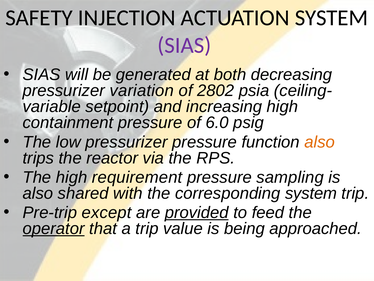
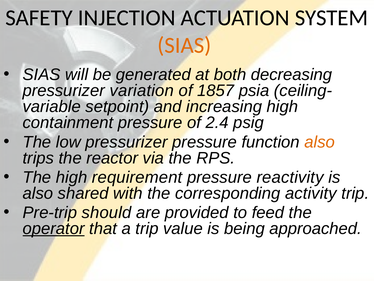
SIAS at (184, 45) colour: purple -> orange
2802: 2802 -> 1857
6.0: 6.0 -> 2.4
sampling: sampling -> reactivity
corresponding system: system -> activity
except: except -> should
provided underline: present -> none
